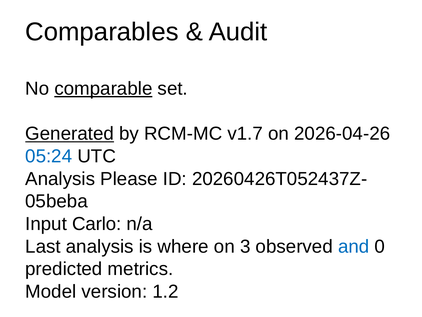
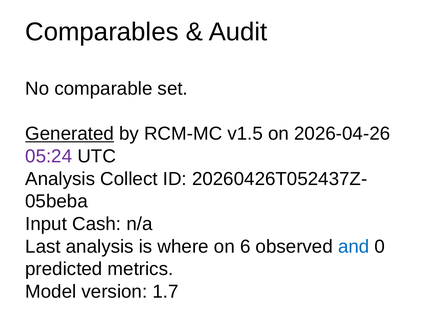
comparable underline: present -> none
v1.7: v1.7 -> v1.5
05:24 colour: blue -> purple
Please: Please -> Collect
Carlo: Carlo -> Cash
3: 3 -> 6
1.2: 1.2 -> 1.7
